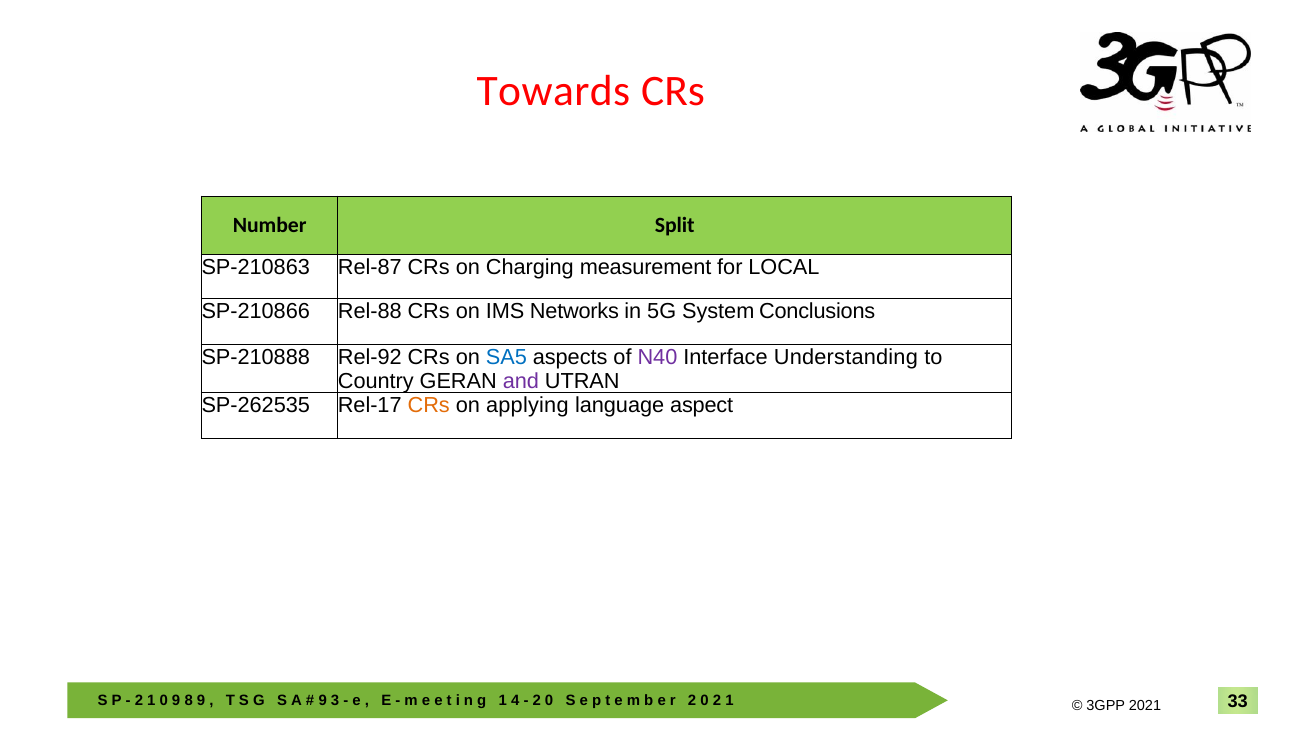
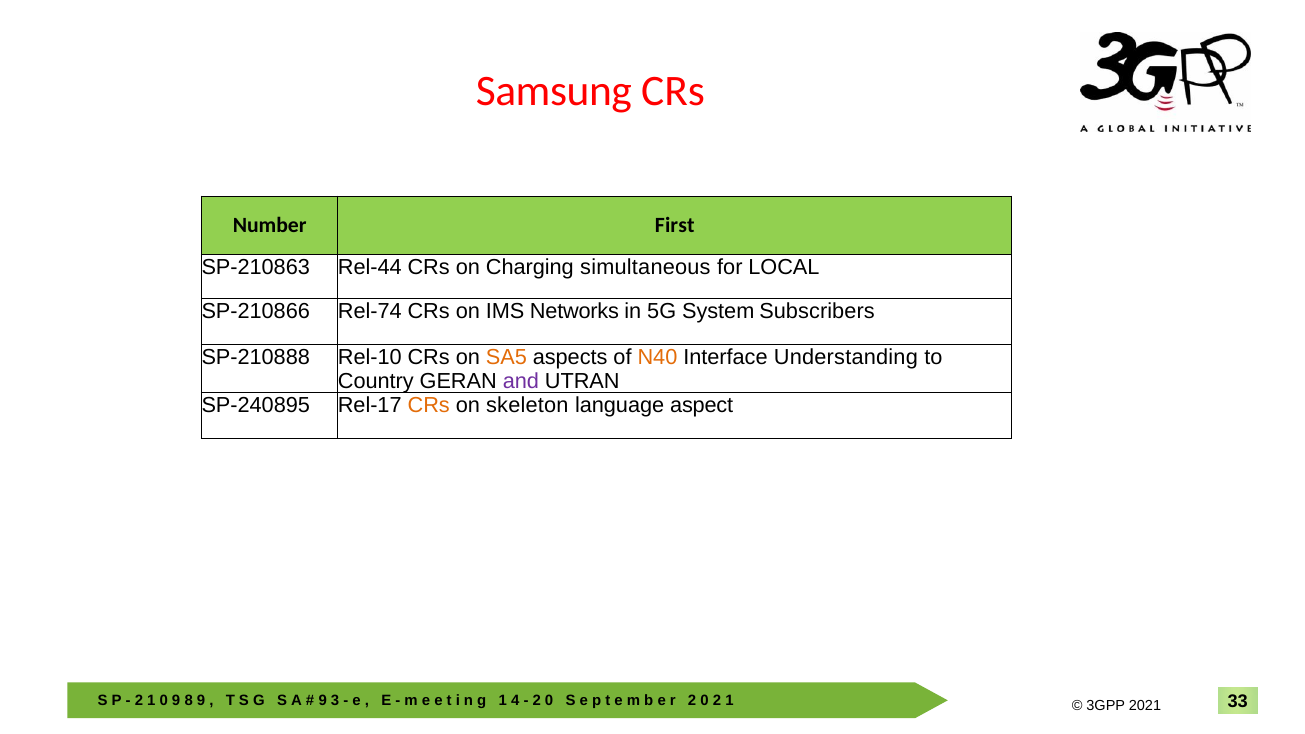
Towards: Towards -> Samsung
Split: Split -> First
Rel-87: Rel-87 -> Rel-44
measurement: measurement -> simultaneous
Rel-88: Rel-88 -> Rel-74
Conclusions: Conclusions -> Subscribers
Rel-92: Rel-92 -> Rel-10
SA5 colour: blue -> orange
N40 colour: purple -> orange
SP-262535: SP-262535 -> SP-240895
applying: applying -> skeleton
